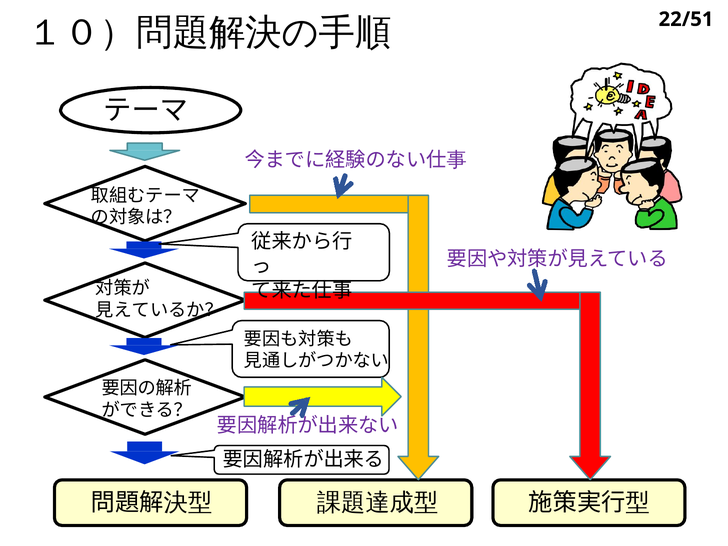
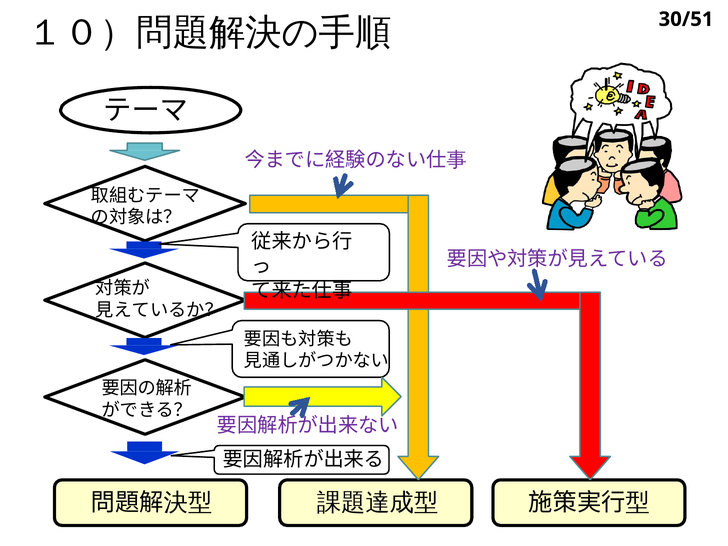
22/51: 22/51 -> 30/51
